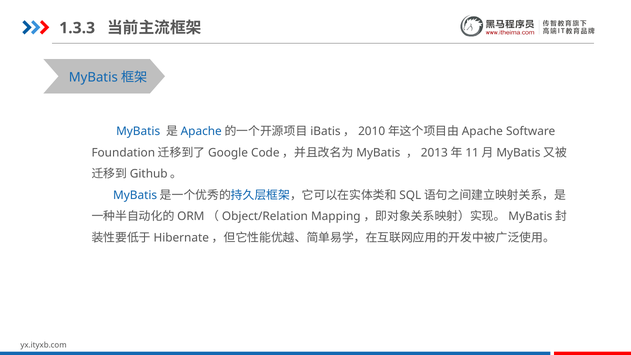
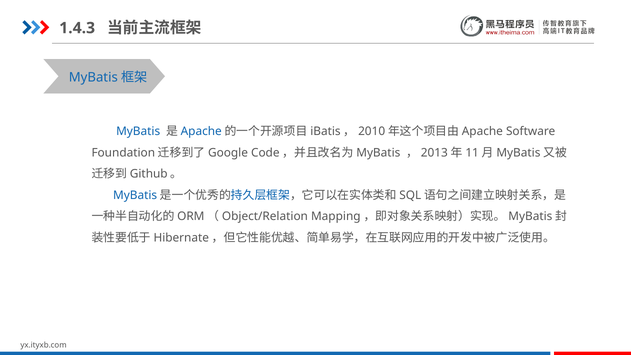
1.3.3: 1.3.3 -> 1.4.3
